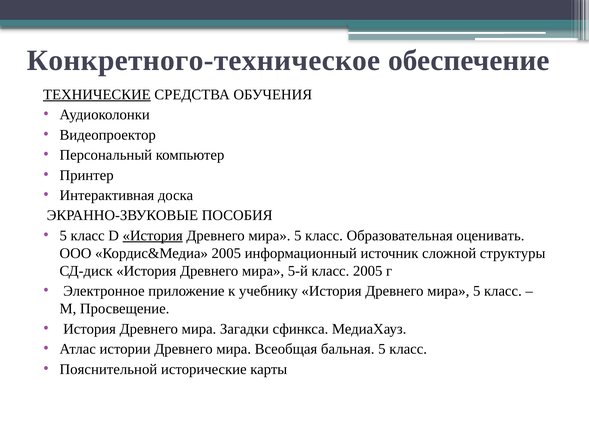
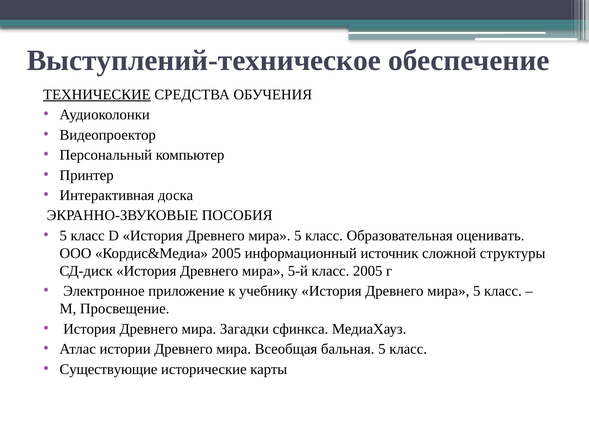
Конкретного-техническое: Конкретного-техническое -> Выступлений-техническое
История at (153, 235) underline: present -> none
Пояснительной: Пояснительной -> Существующие
